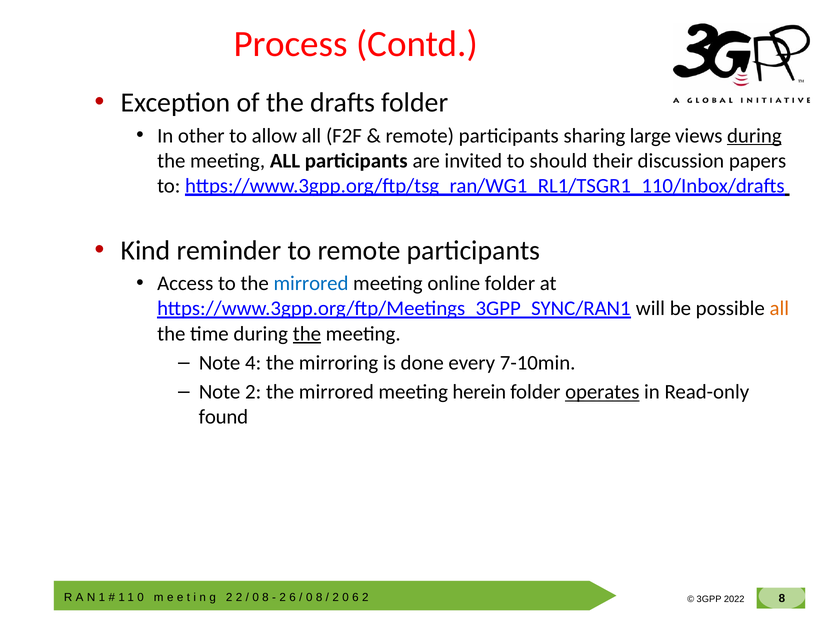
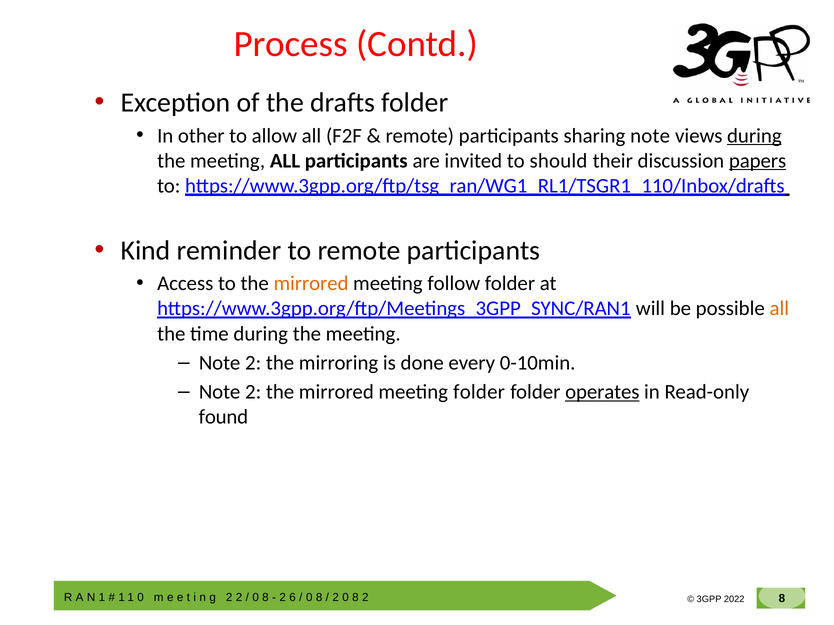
sharing large: large -> note
papers underline: none -> present
mirrored at (311, 284) colour: blue -> orange
online: online -> follow
the at (307, 334) underline: present -> none
4 at (253, 363): 4 -> 2
7-10min: 7-10min -> 0-10min
meeting herein: herein -> folder
6 at (355, 598): 6 -> 8
